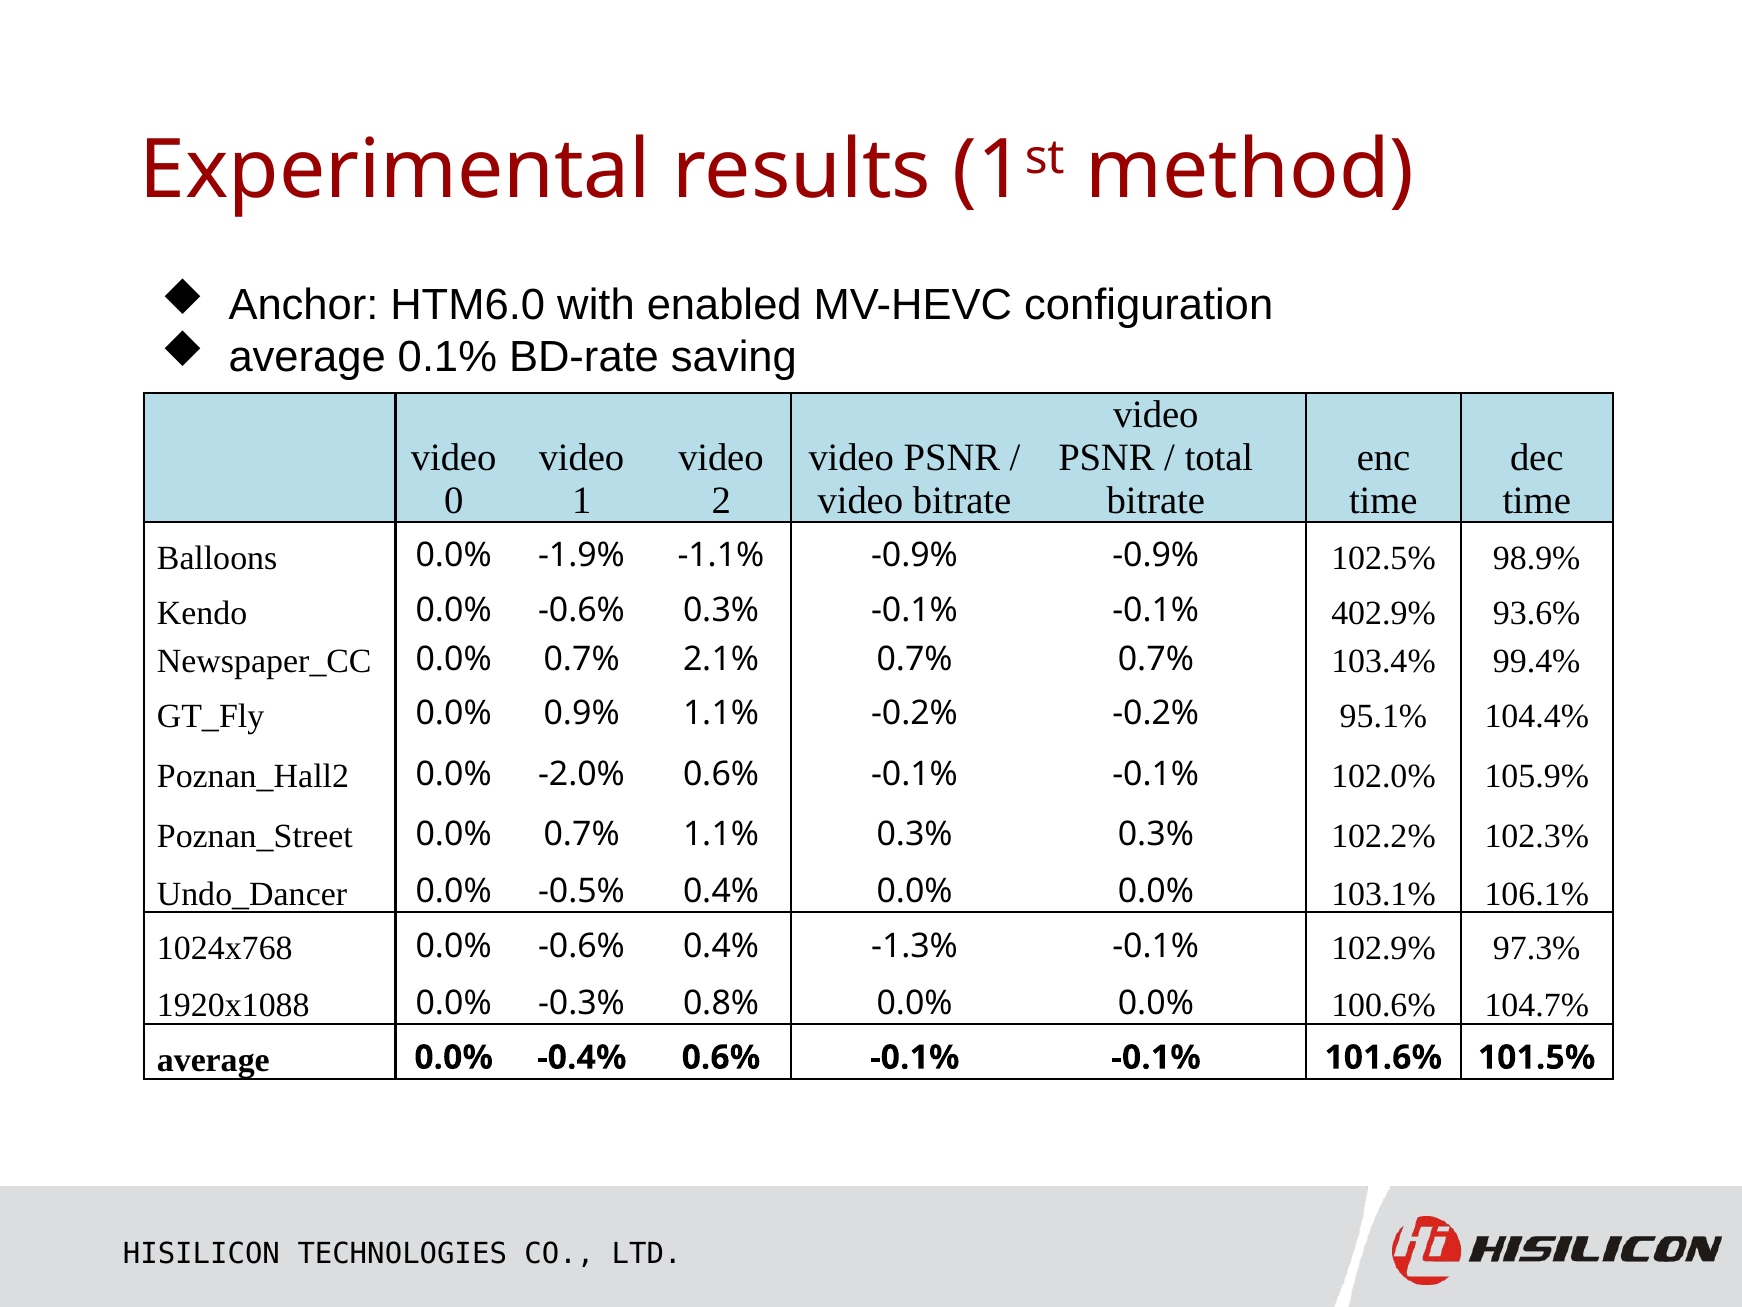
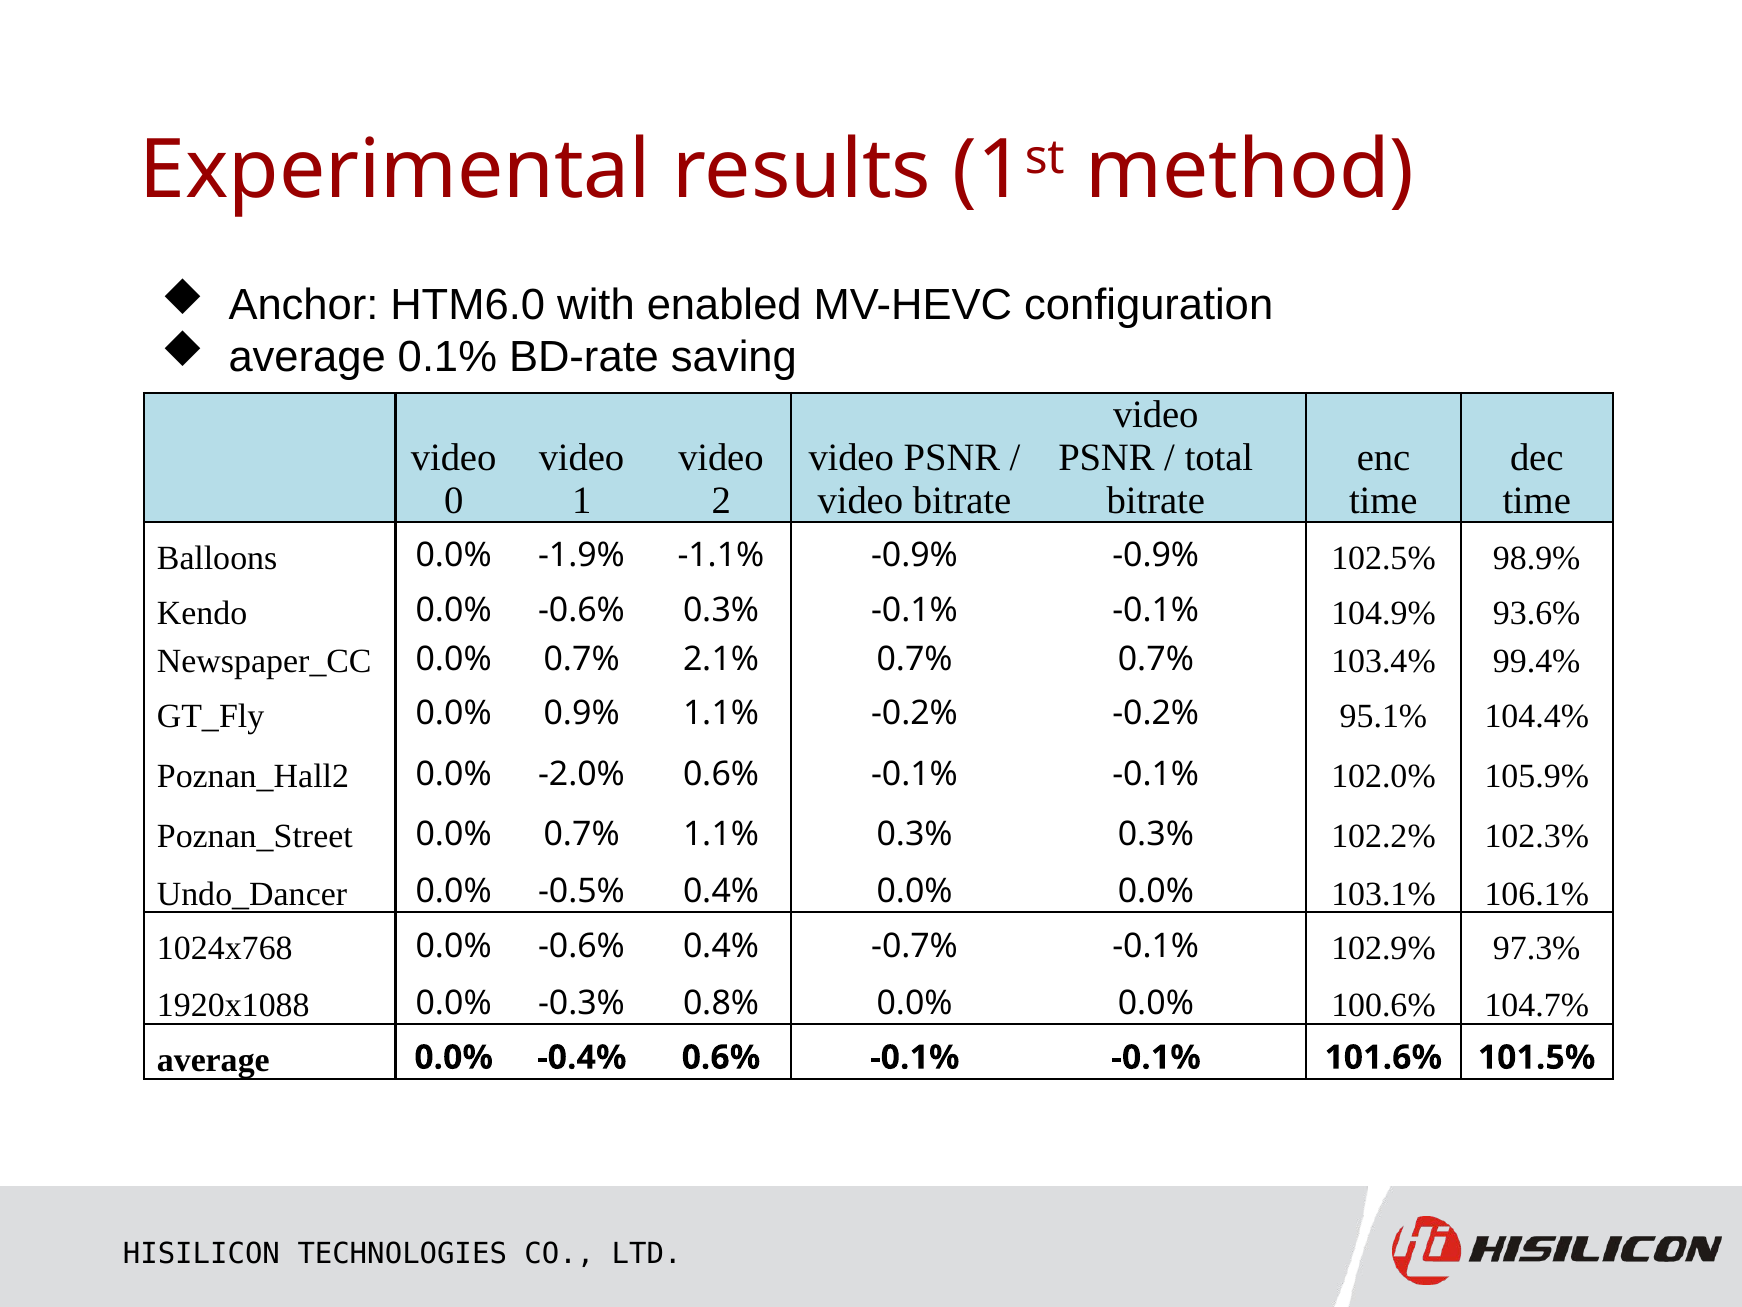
402.9%: 402.9% -> 104.9%
-1.3%: -1.3% -> -0.7%
